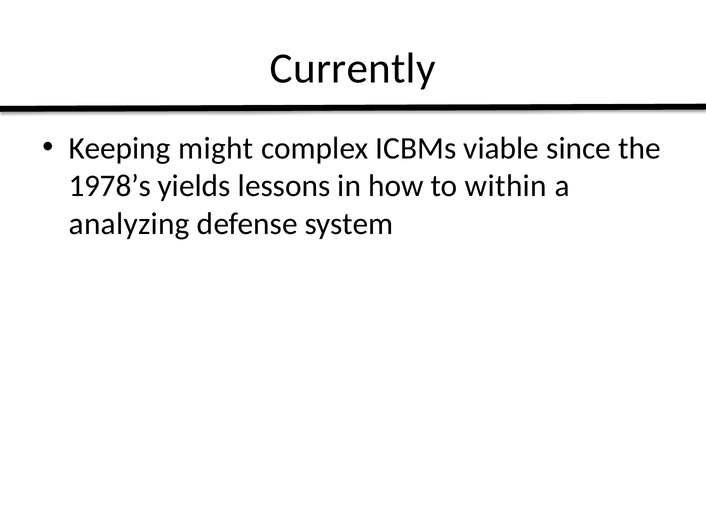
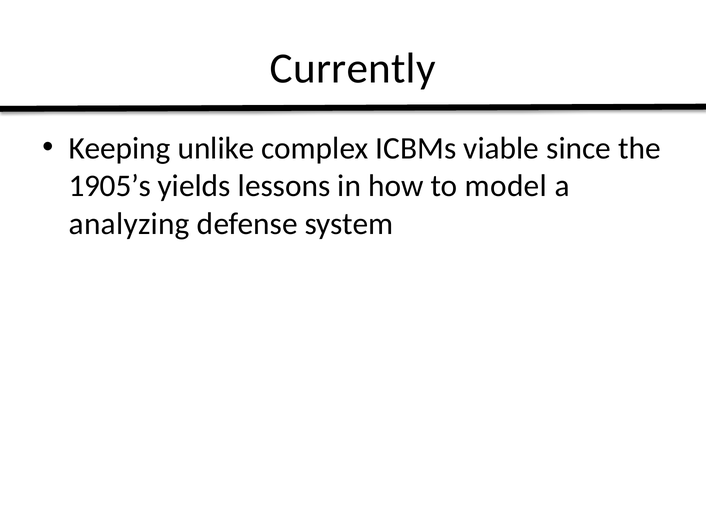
might: might -> unlike
1978’s: 1978’s -> 1905’s
within: within -> model
